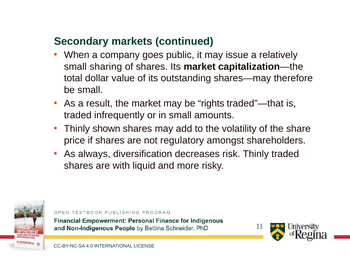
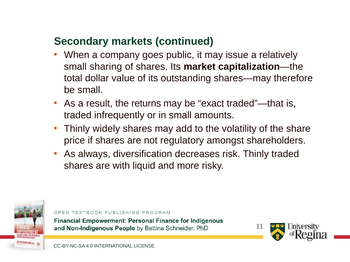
the market: market -> returns
rights: rights -> exact
shown: shown -> widely
